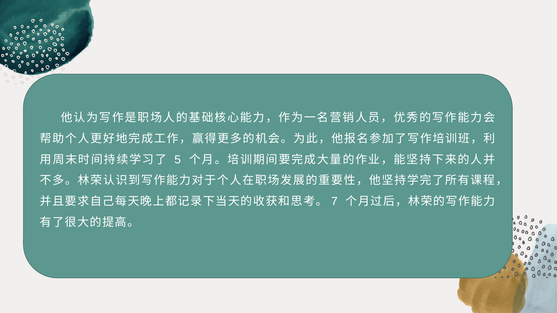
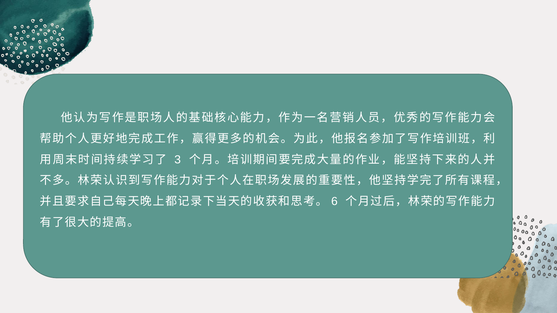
5: 5 -> 3
7: 7 -> 6
